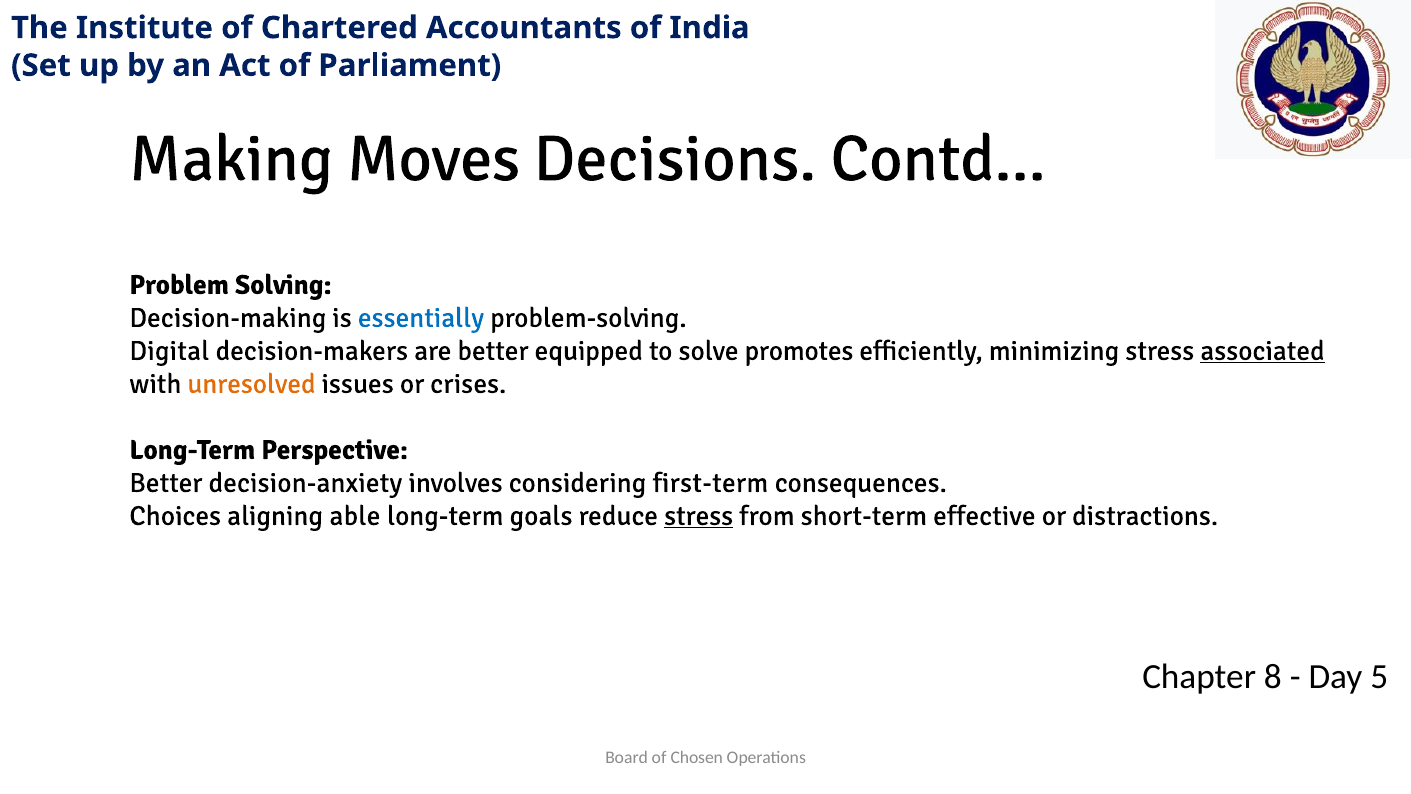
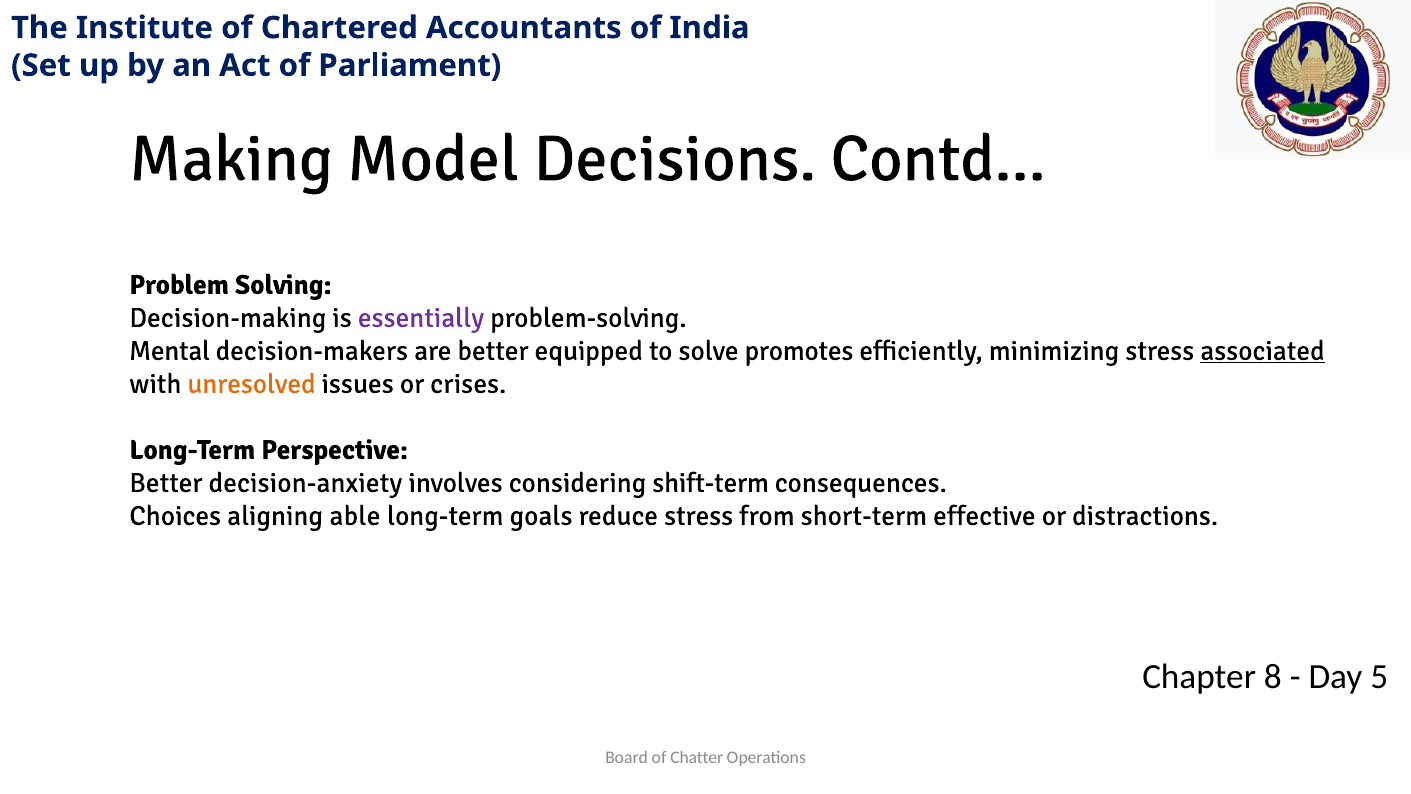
Moves: Moves -> Model
essentially colour: blue -> purple
Digital: Digital -> Mental
first-term: first-term -> shift-term
stress at (699, 516) underline: present -> none
Chosen: Chosen -> Chatter
